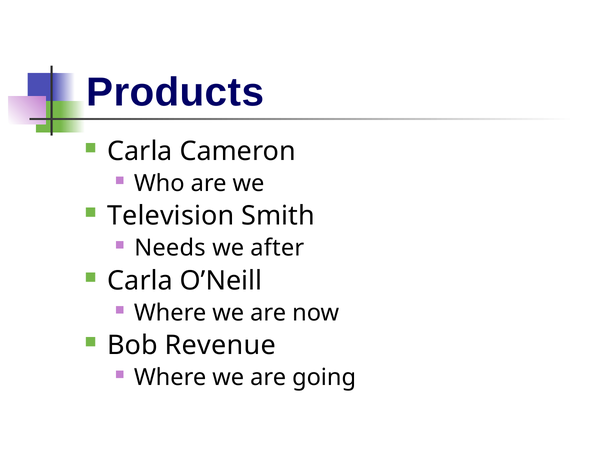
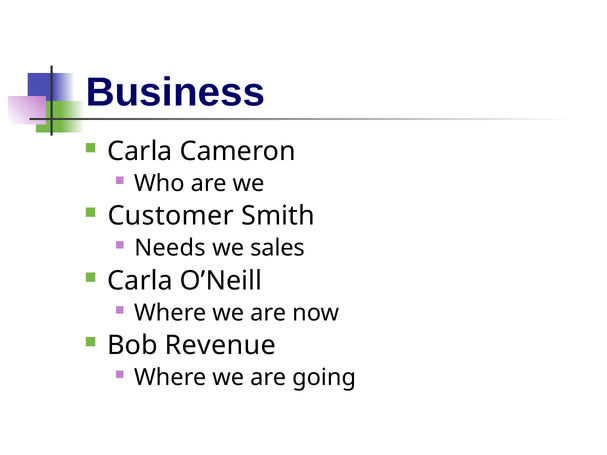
Products: Products -> Business
Television: Television -> Customer
after: after -> sales
